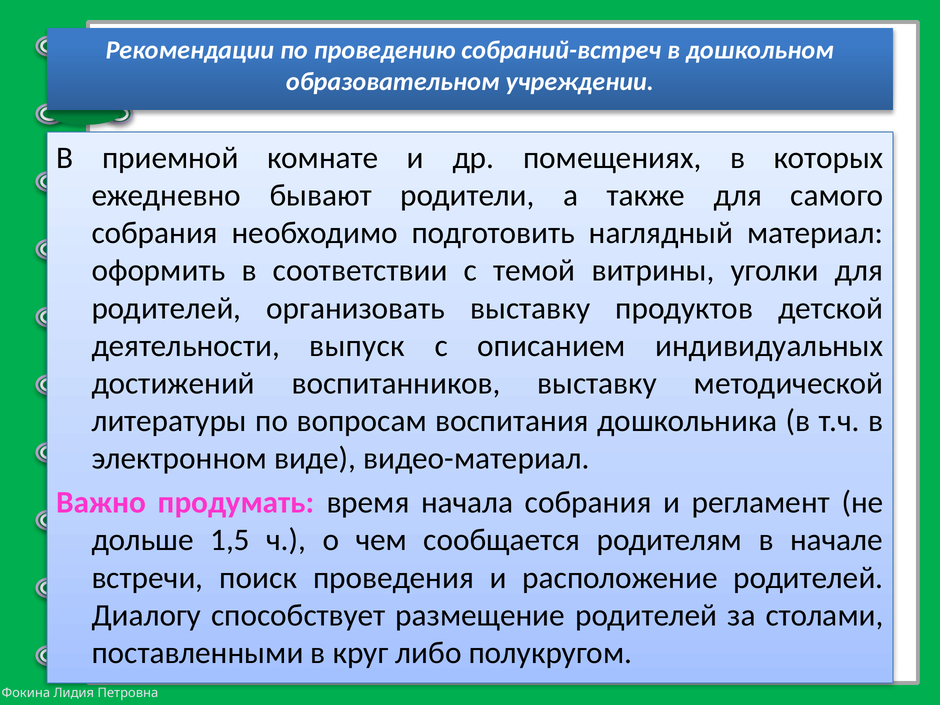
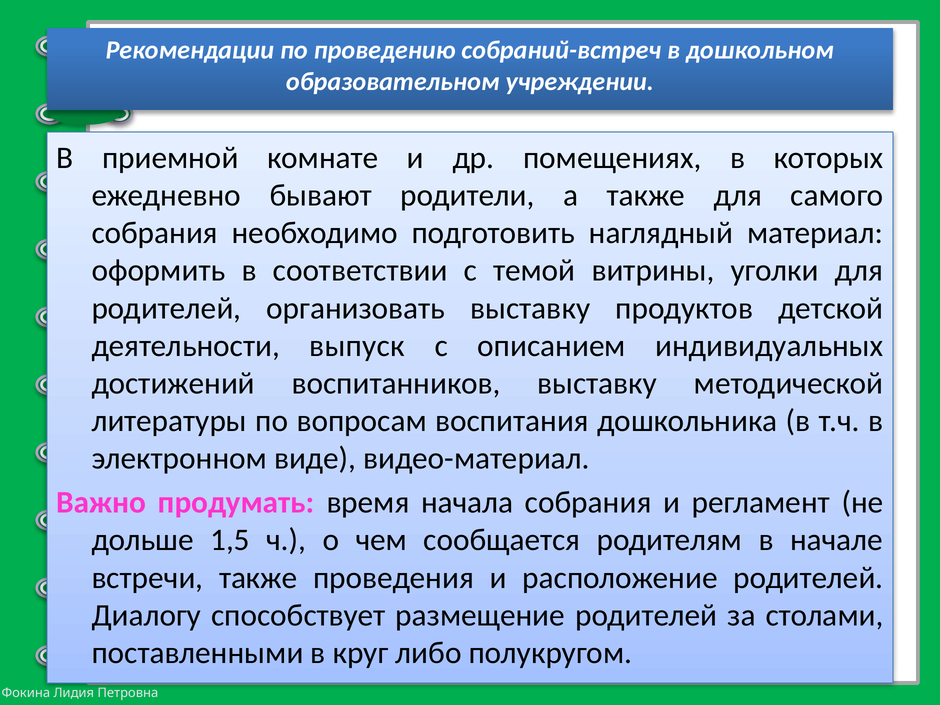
встречи поиск: поиск -> также
